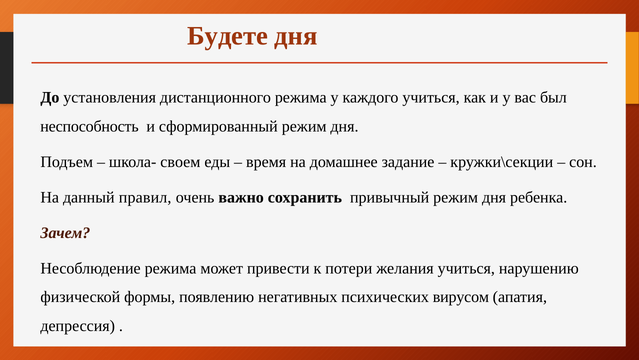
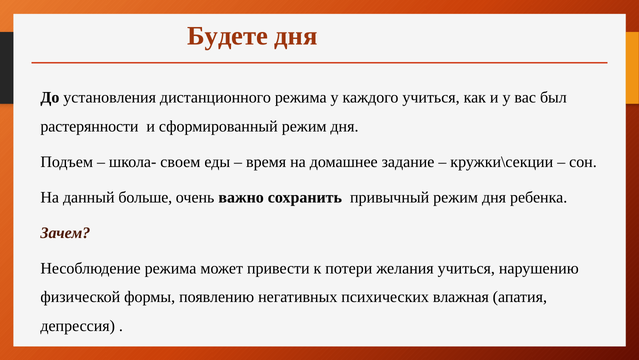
неспособность: неспособность -> растерянности
правил: правил -> больше
вирусом: вирусом -> влажная
